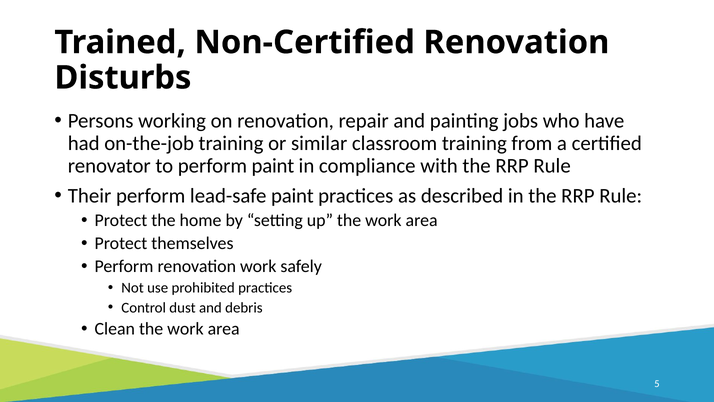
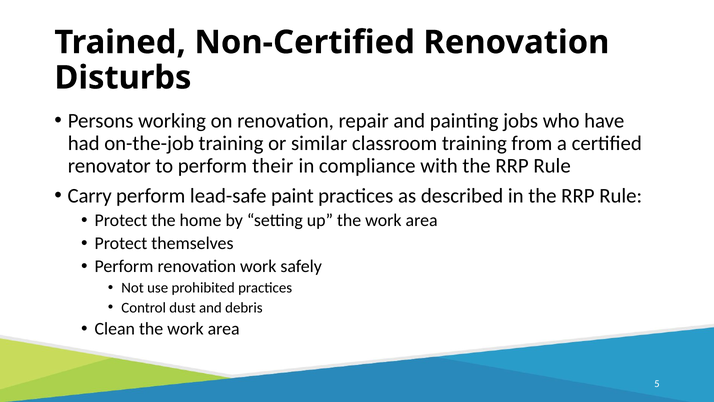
perform paint: paint -> their
Their: Their -> Carry
